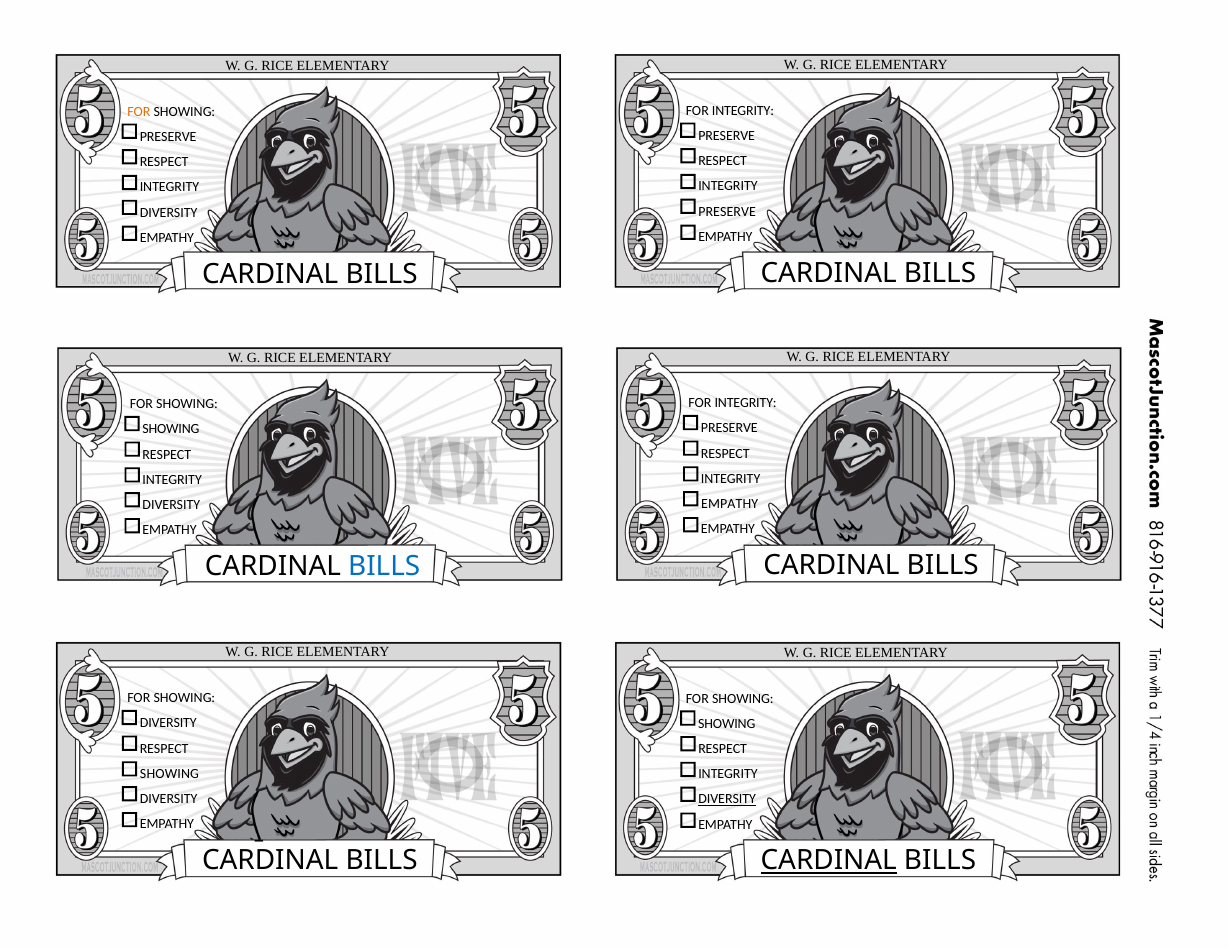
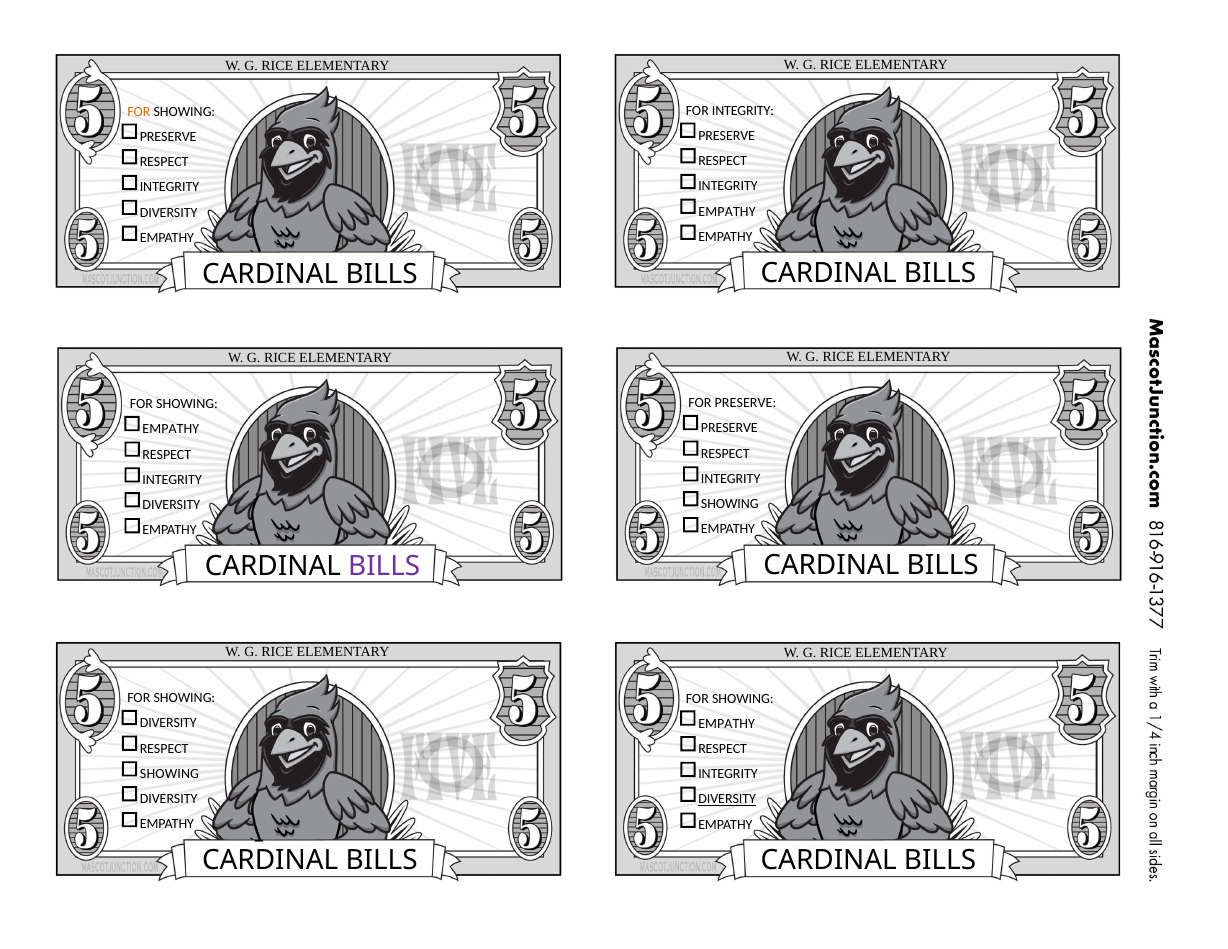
PRESERVE at (727, 211): PRESERVE -> EMPATHY
INTEGRITY at (746, 403): INTEGRITY -> PRESERVE
SHOWING at (171, 429): SHOWING -> EMPATHY
EMPATHY at (730, 504): EMPATHY -> SHOWING
BILLS at (384, 566) colour: blue -> purple
SHOWING at (727, 724): SHOWING -> EMPATHY
CARDINAL at (829, 861) underline: present -> none
